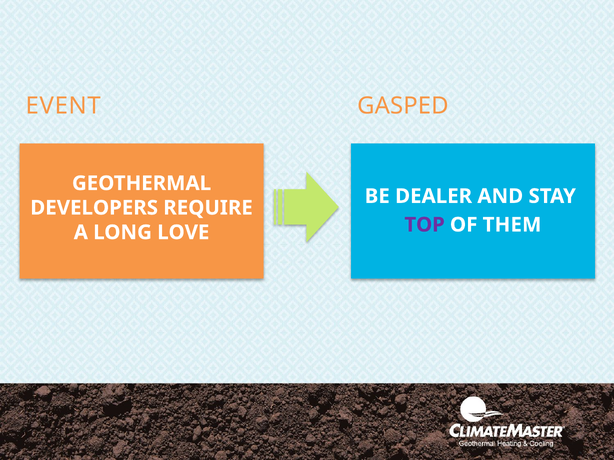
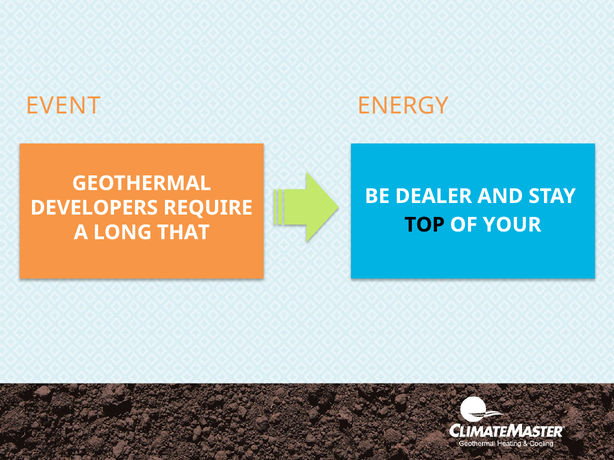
GASPED: GASPED -> ENERGY
TOP colour: purple -> black
THEM: THEM -> YOUR
LOVE: LOVE -> THAT
